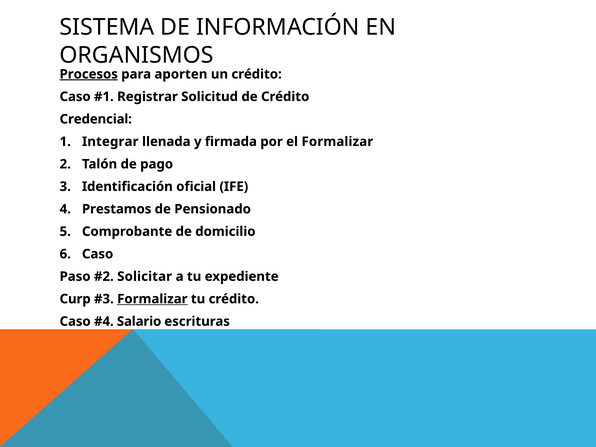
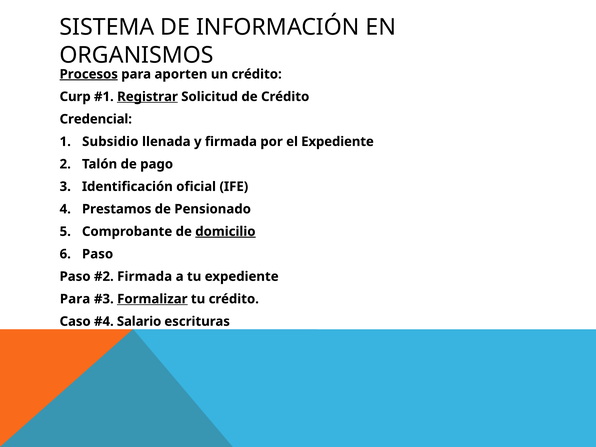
Caso at (75, 97): Caso -> Curp
Registrar underline: none -> present
Integrar: Integrar -> Subsidio
el Formalizar: Formalizar -> Expediente
domicilio underline: none -> present
Caso at (98, 254): Caso -> Paso
Solicitar at (145, 276): Solicitar -> Firmada
Curp at (75, 299): Curp -> Para
